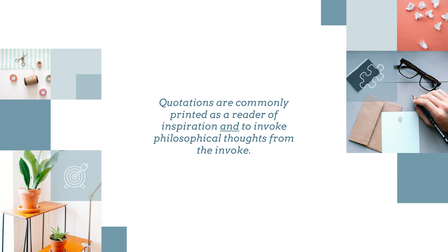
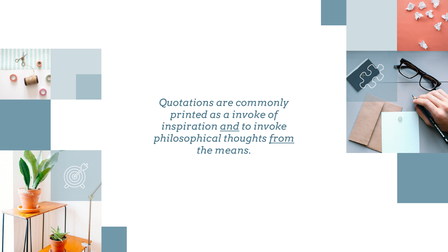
a reader: reader -> invoke
from underline: none -> present
the invoke: invoke -> means
